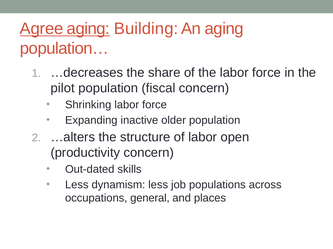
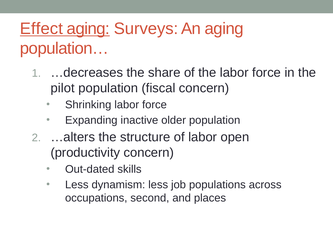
Agree: Agree -> Effect
Building: Building -> Surveys
general: general -> second
